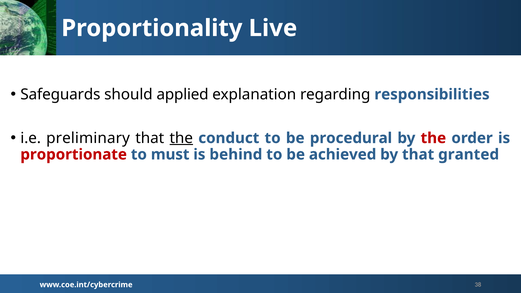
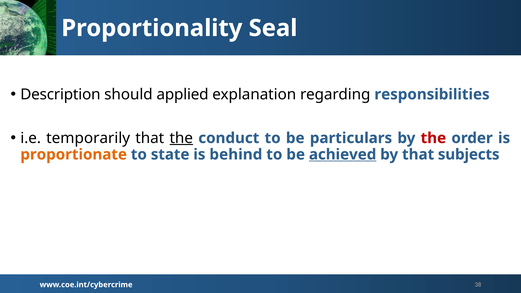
Live: Live -> Seal
Safeguards: Safeguards -> Description
preliminary: preliminary -> temporarily
procedural: procedural -> particulars
proportionate colour: red -> orange
must: must -> state
achieved underline: none -> present
granted: granted -> subjects
